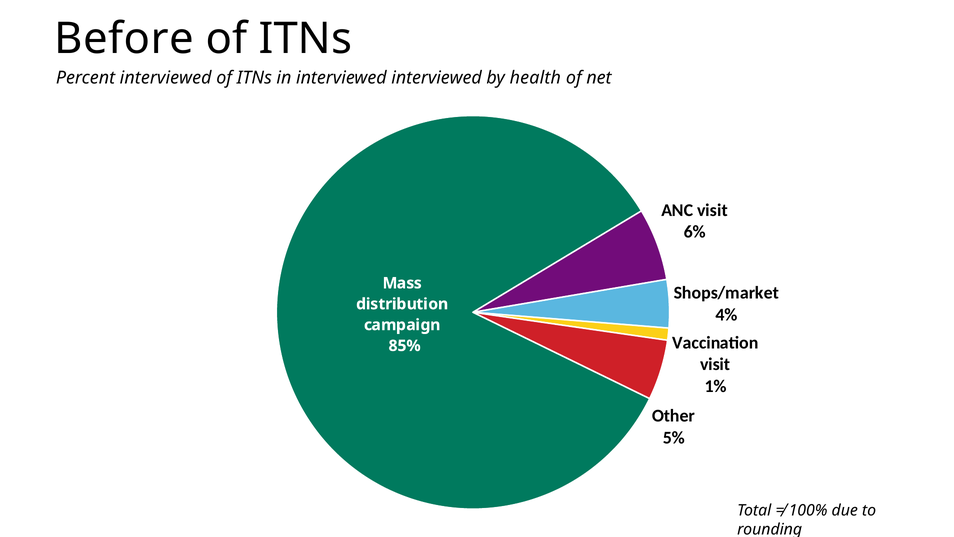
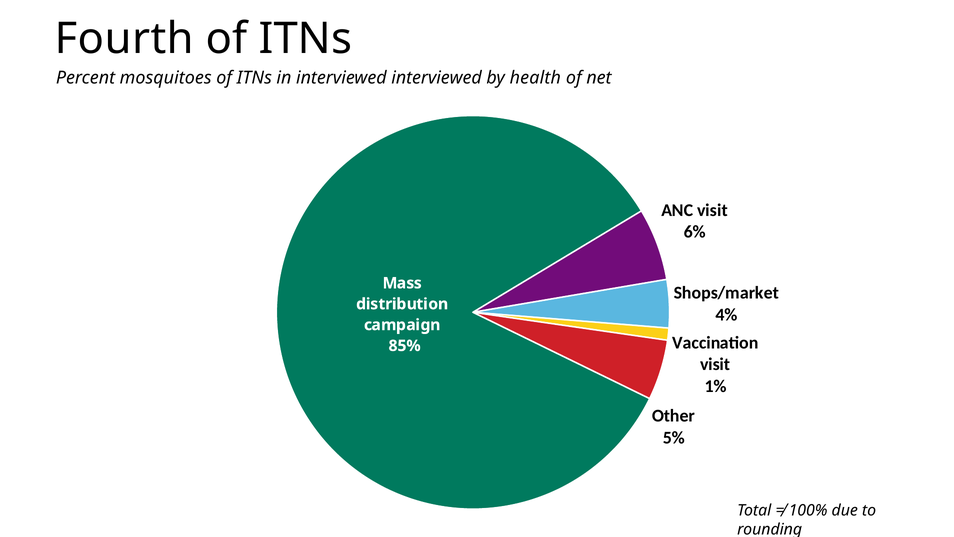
Before: Before -> Fourth
Percent interviewed: interviewed -> mosquitoes
